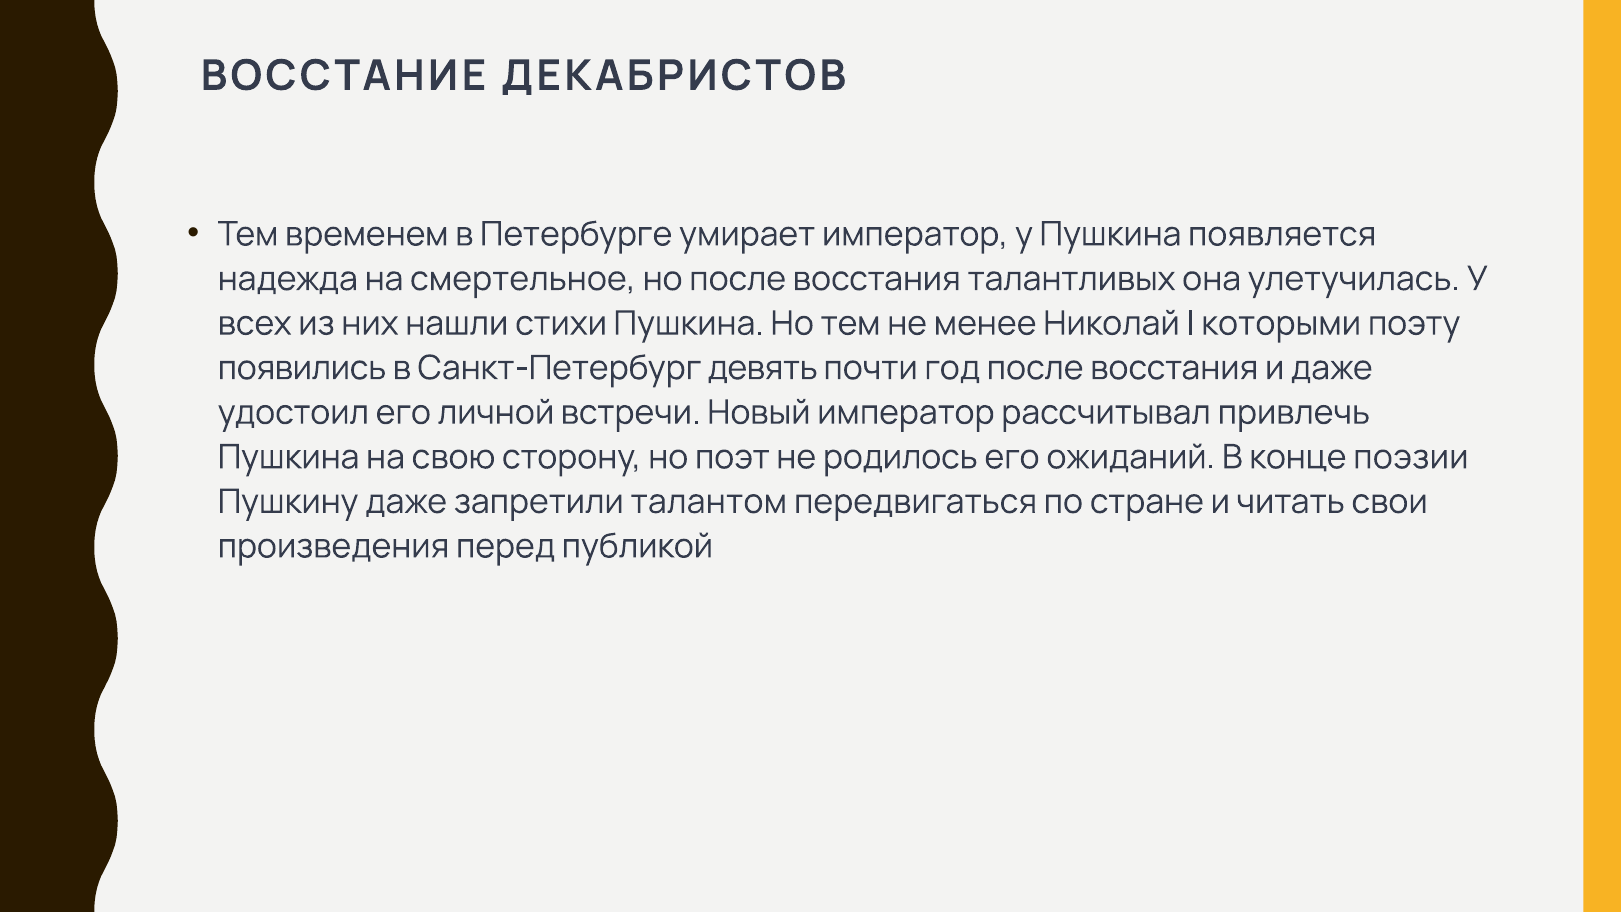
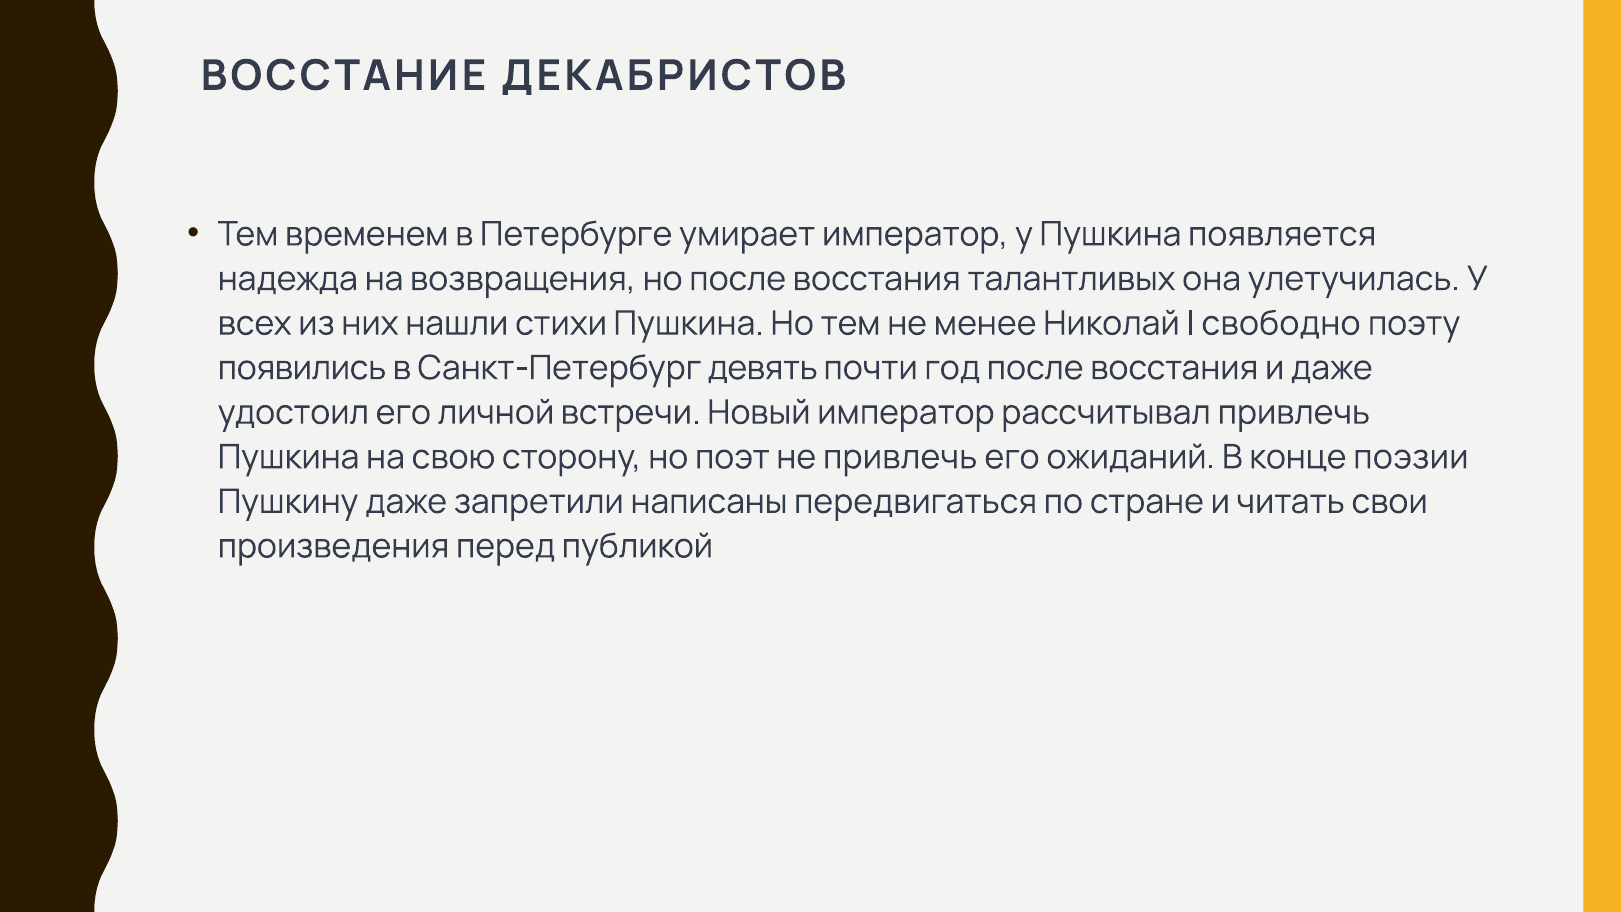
смертельное: смертельное -> возвращения
которыми: которыми -> свободно
не родилось: родилось -> привлечь
талантом: талантом -> написаны
